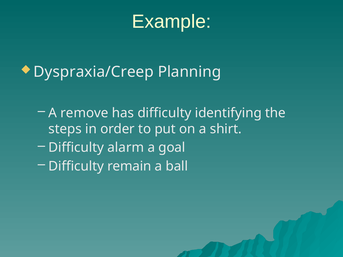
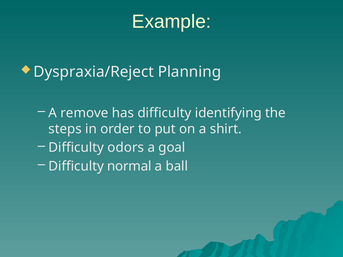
Dyspraxia/Creep: Dyspraxia/Creep -> Dyspraxia/Reject
alarm: alarm -> odors
remain: remain -> normal
